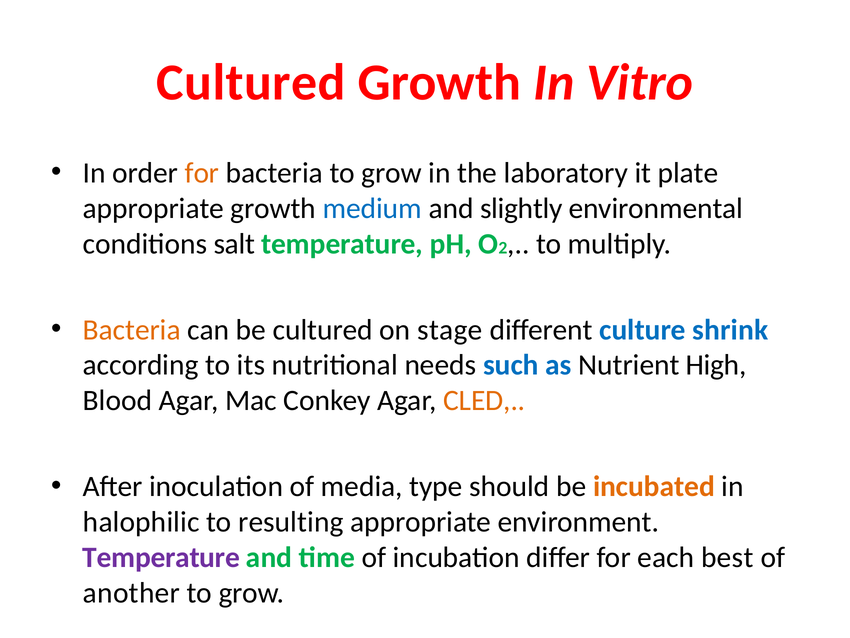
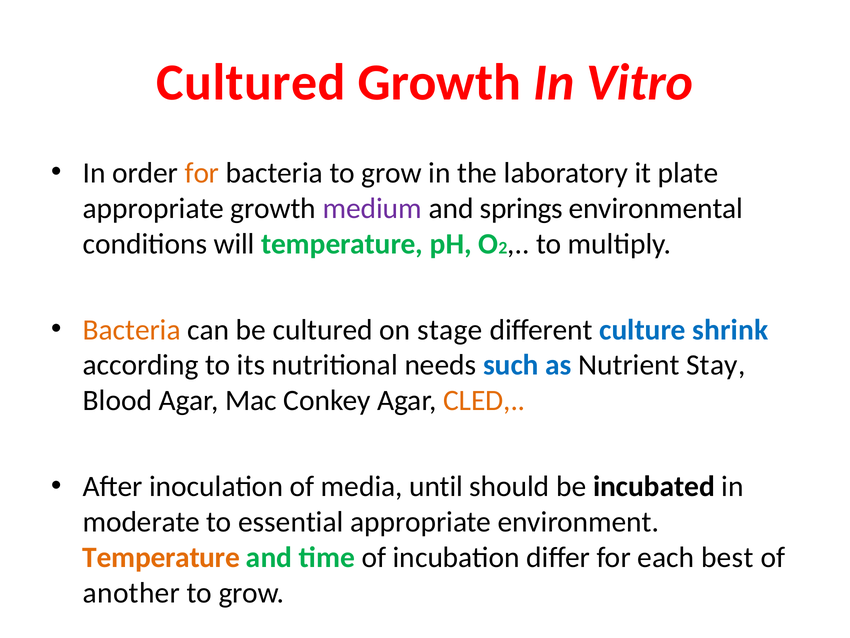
medium colour: blue -> purple
slightly: slightly -> springs
salt: salt -> will
High: High -> Stay
type: type -> until
incubated colour: orange -> black
halophilic: halophilic -> moderate
resulting: resulting -> essential
Temperature at (161, 557) colour: purple -> orange
